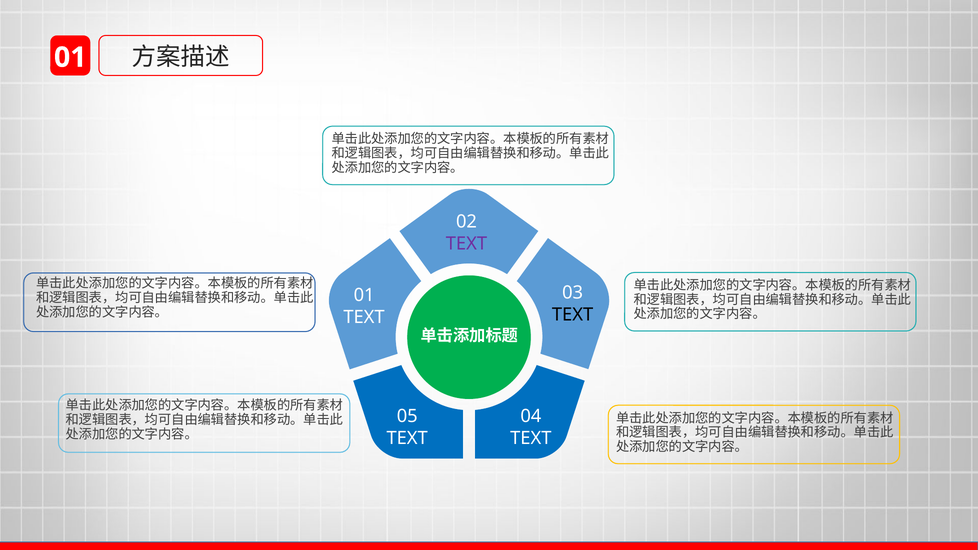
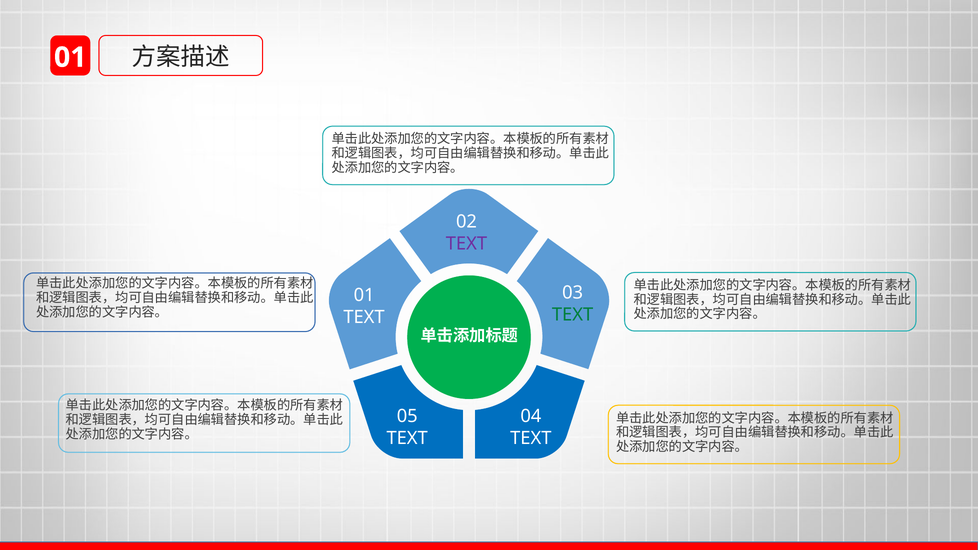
TEXT at (573, 315) colour: black -> green
